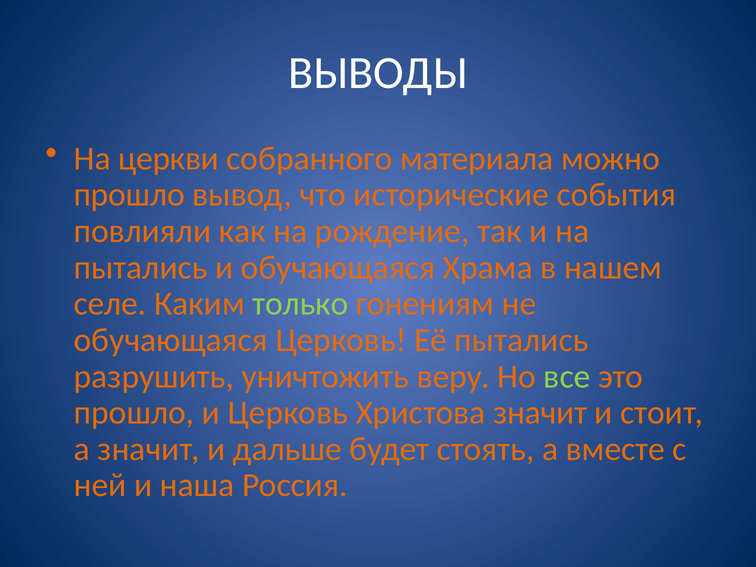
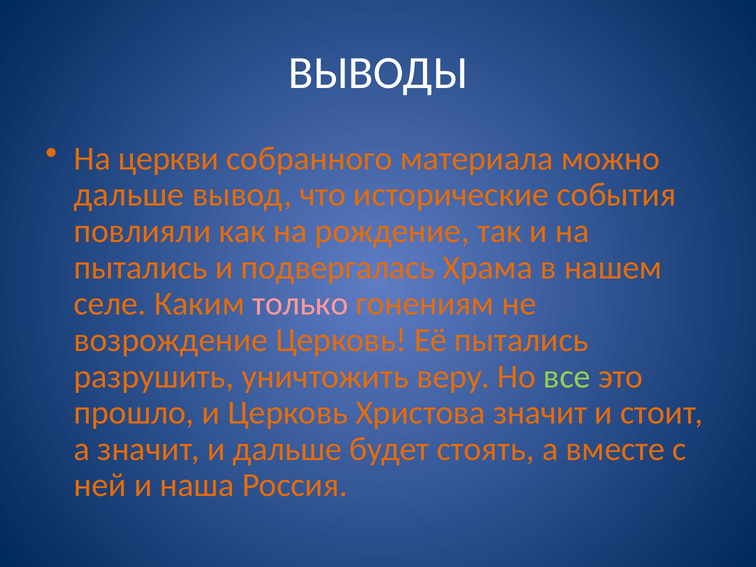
прошло at (129, 195): прошло -> дальше
и обучающаяся: обучающаяся -> подвергалась
только colour: light green -> pink
обучающаяся at (171, 340): обучающаяся -> возрождение
